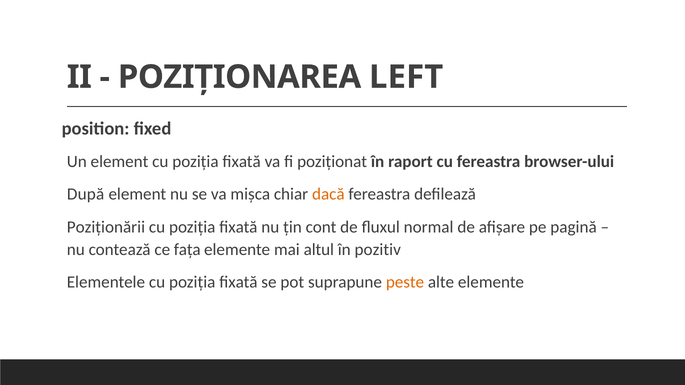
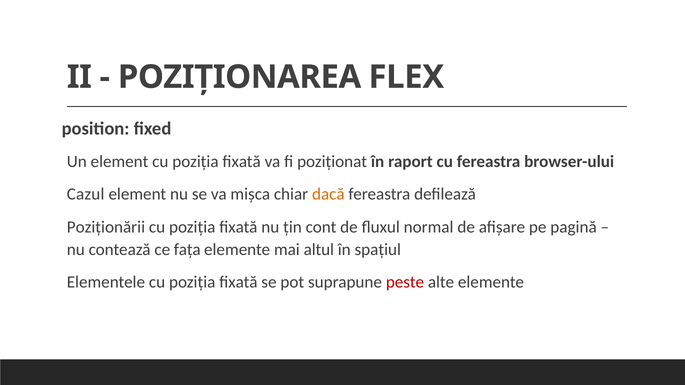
LEFT: LEFT -> FLEX
După: După -> Cazul
pozitiv: pozitiv -> spațiul
peste colour: orange -> red
